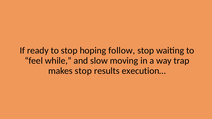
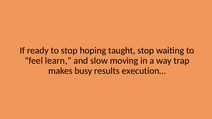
follow: follow -> taught
while: while -> learn
makes stop: stop -> busy
